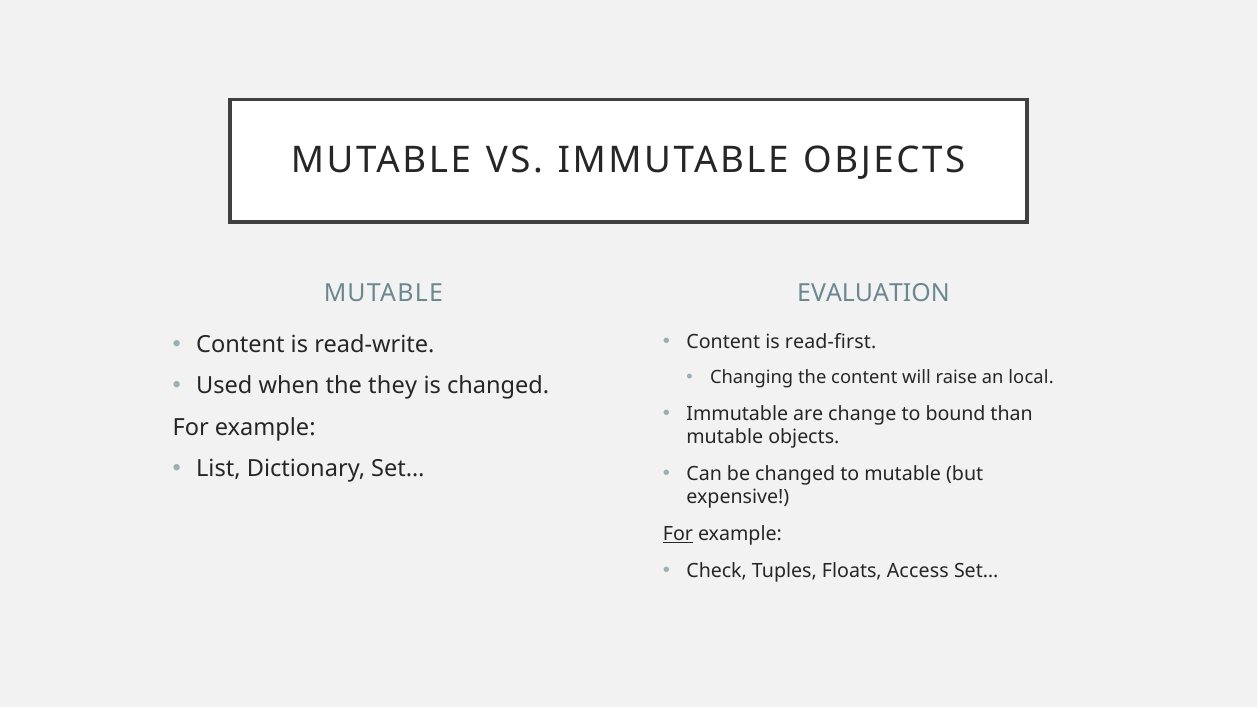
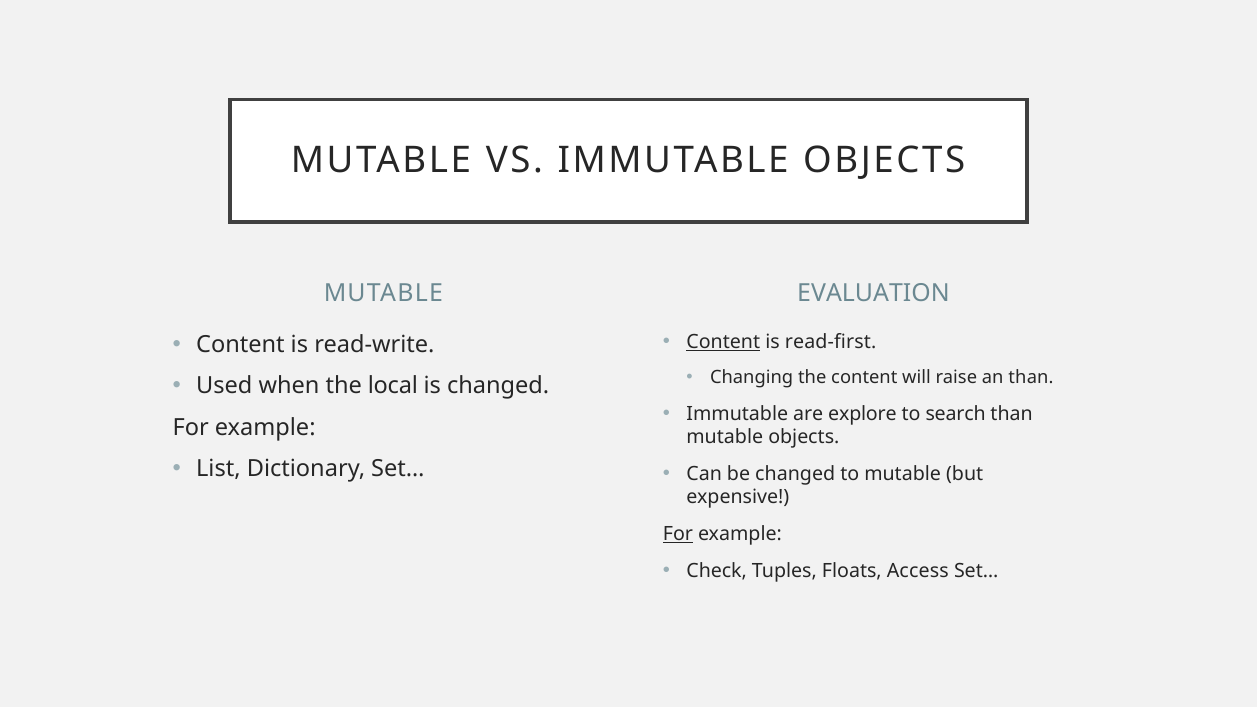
Content at (723, 342) underline: none -> present
an local: local -> than
they: they -> local
change: change -> explore
bound: bound -> search
